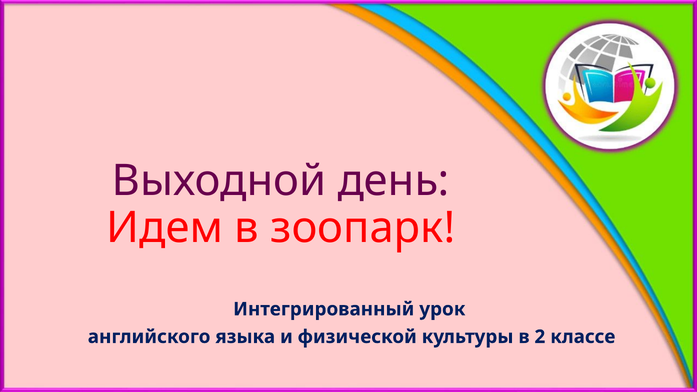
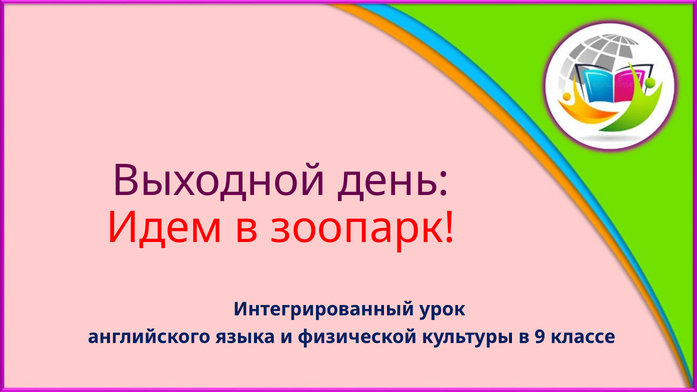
2: 2 -> 9
